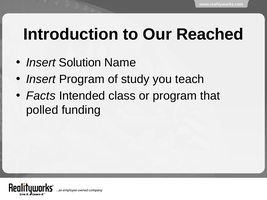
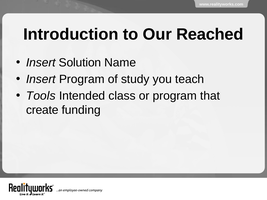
Facts: Facts -> Tools
polled: polled -> create
